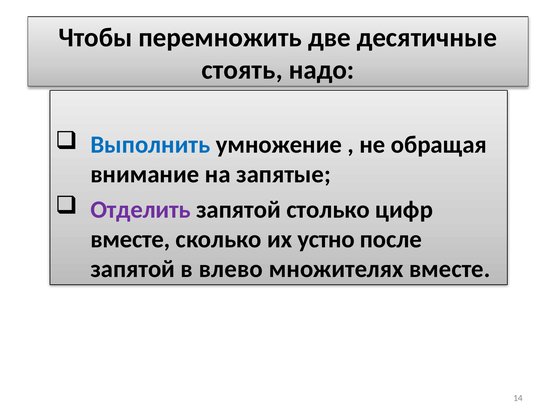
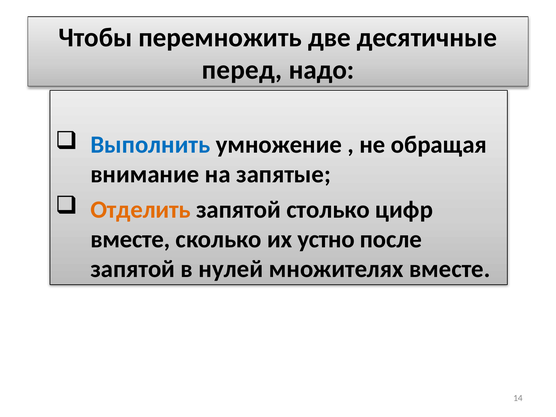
стоять: стоять -> перед
Отделить colour: purple -> orange
влево: влево -> нулей
